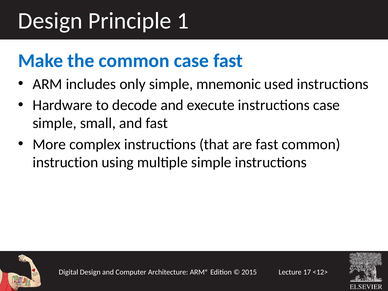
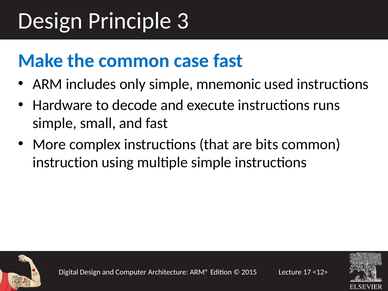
1: 1 -> 3
instructions case: case -> runs
are fast: fast -> bits
